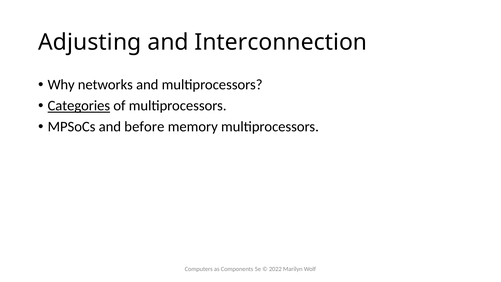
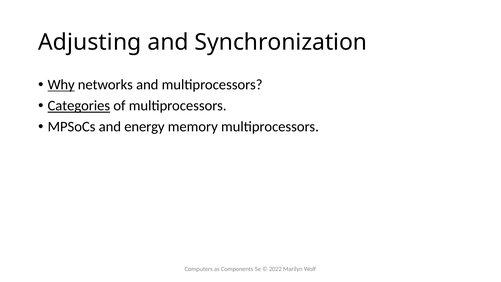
Interconnection: Interconnection -> Synchronization
Why underline: none -> present
before: before -> energy
